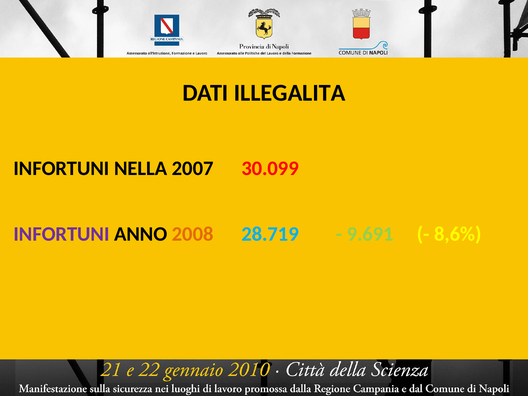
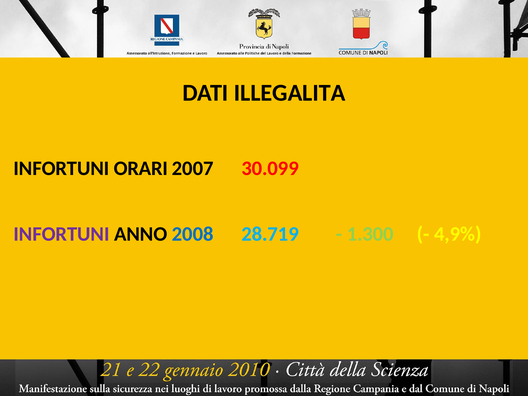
NELLA: NELLA -> ORARI
2008 colour: orange -> blue
9.691: 9.691 -> 1.300
8,6%: 8,6% -> 4,9%
